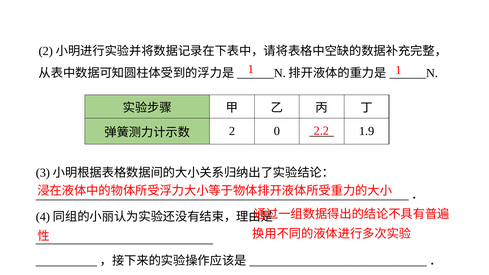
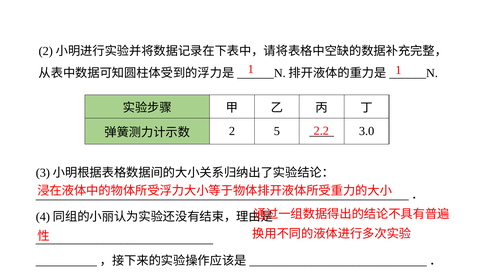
0: 0 -> 5
1.9: 1.9 -> 3.0
